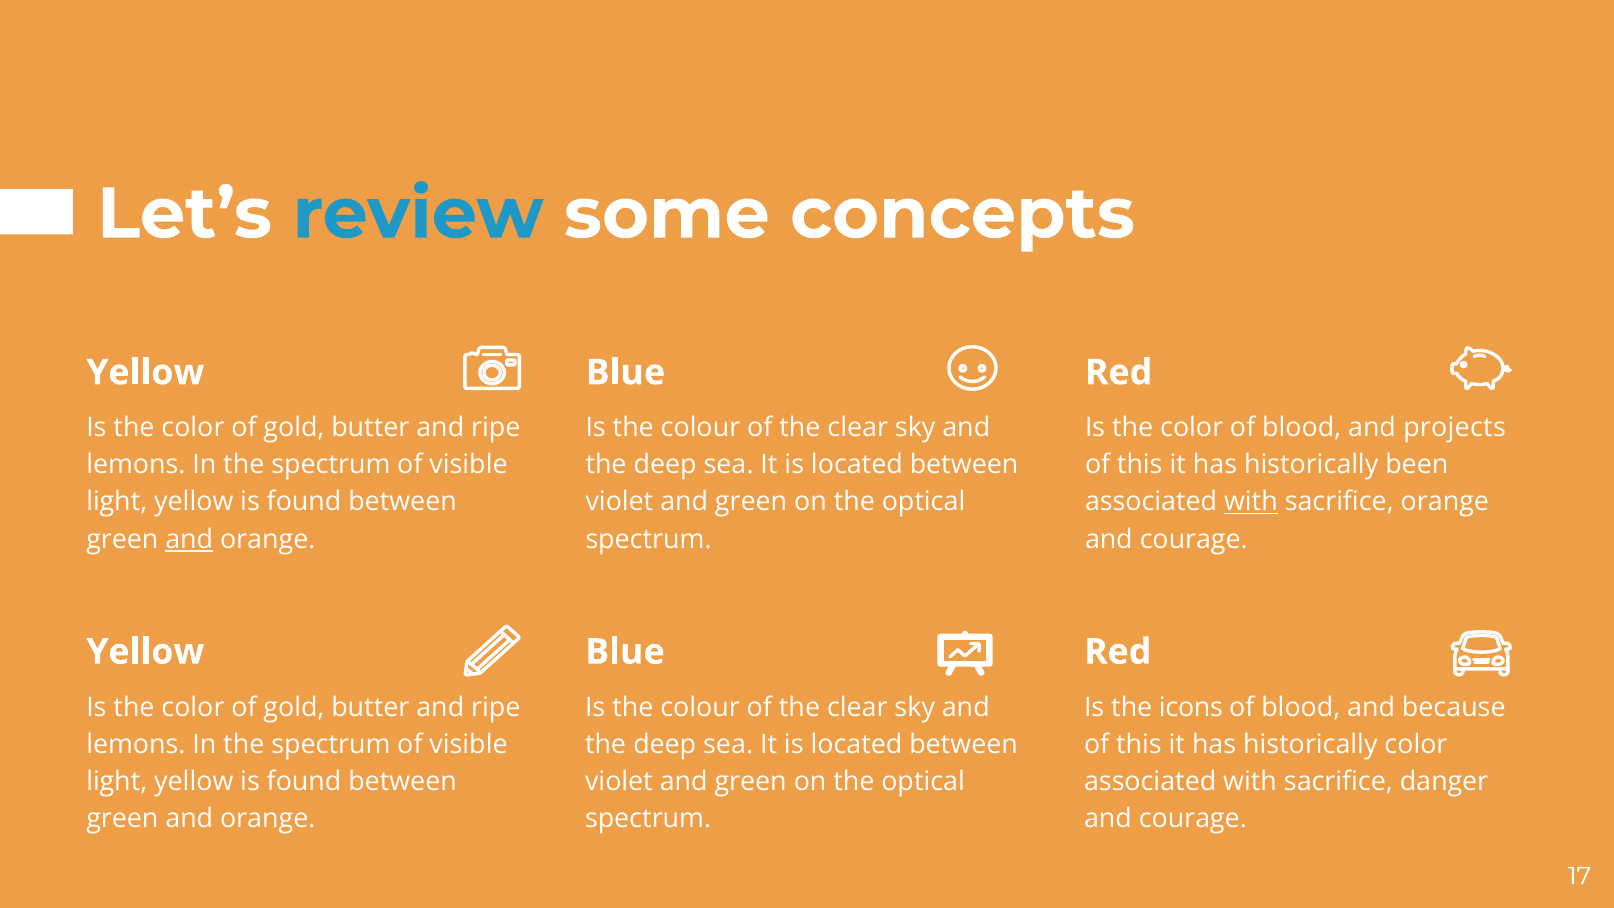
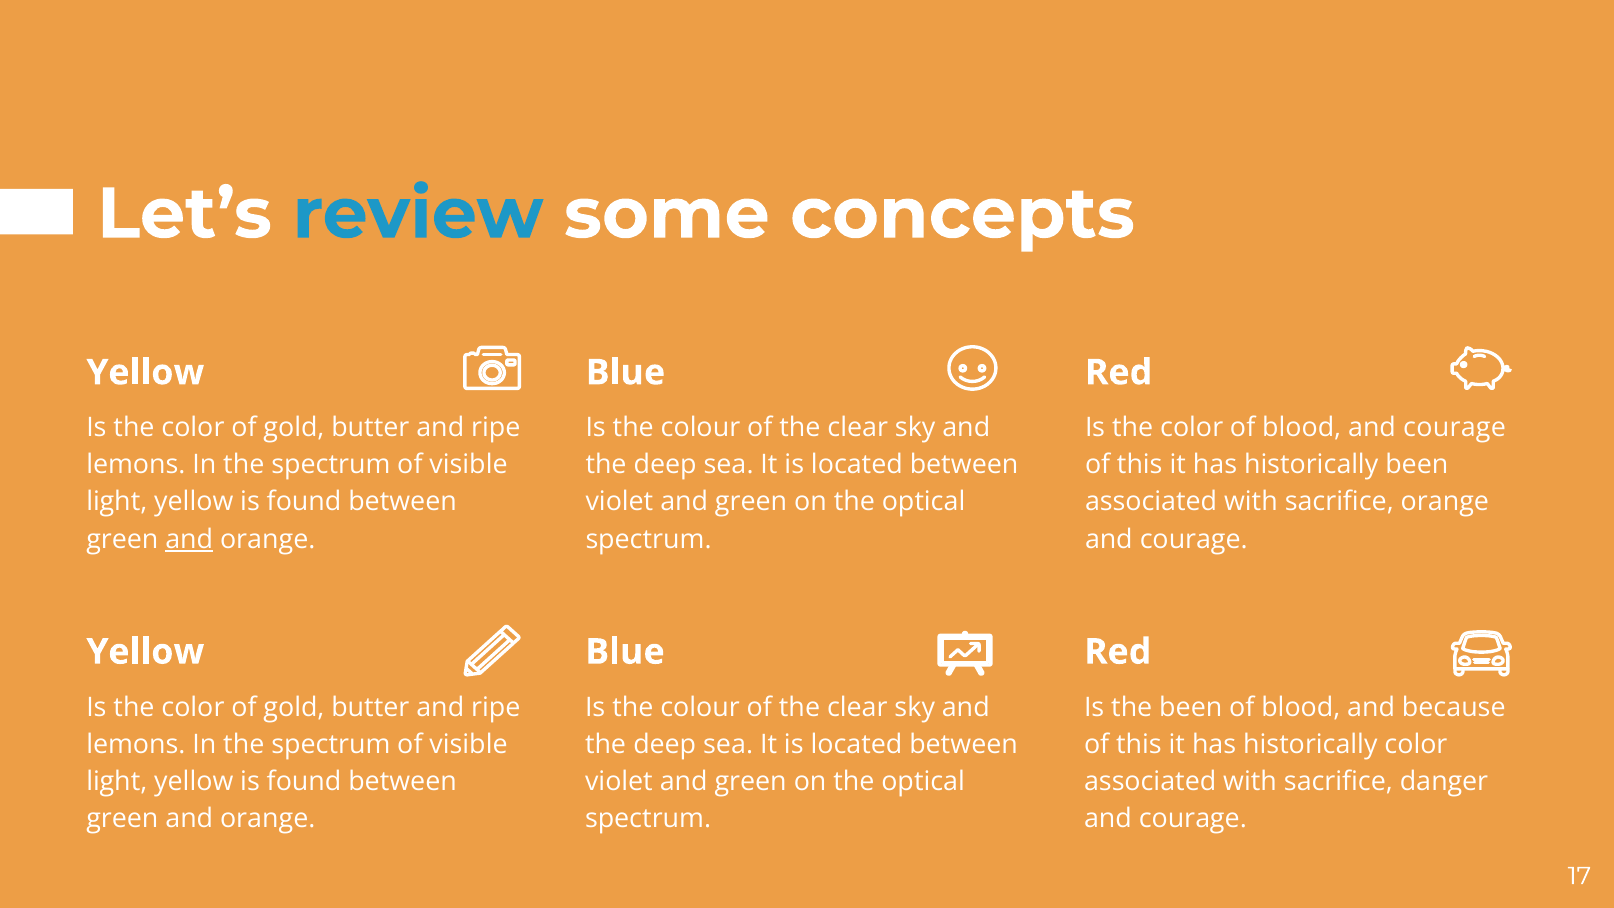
blood and projects: projects -> courage
with at (1251, 502) underline: present -> none
the icons: icons -> been
